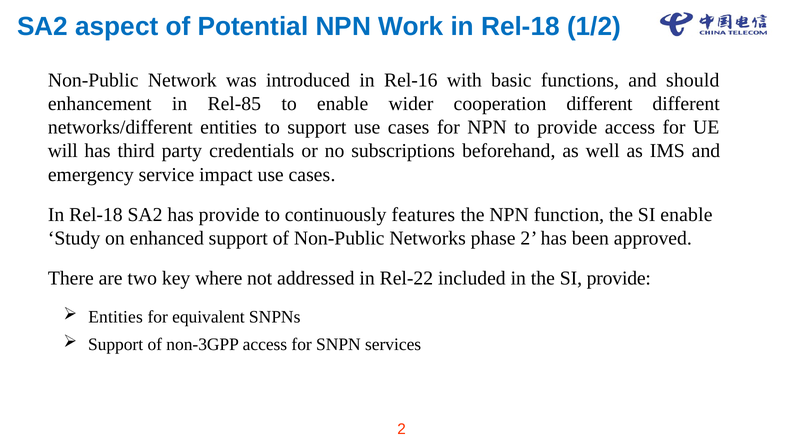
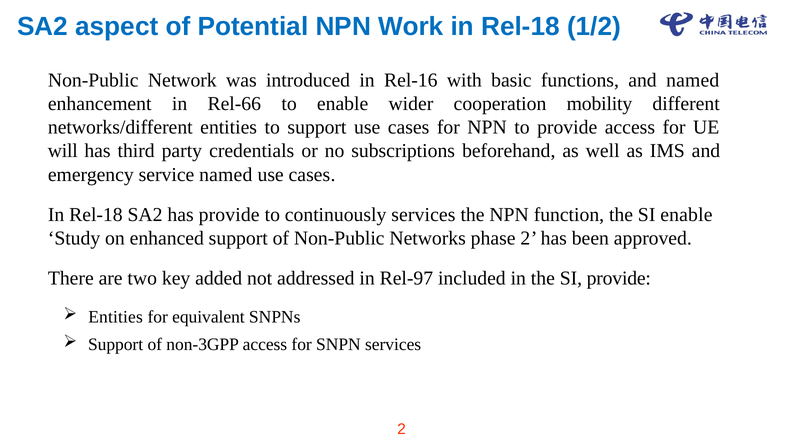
and should: should -> named
Rel-85: Rel-85 -> Rel-66
cooperation different: different -> mobility
service impact: impact -> named
continuously features: features -> services
where: where -> added
Rel-22: Rel-22 -> Rel-97
